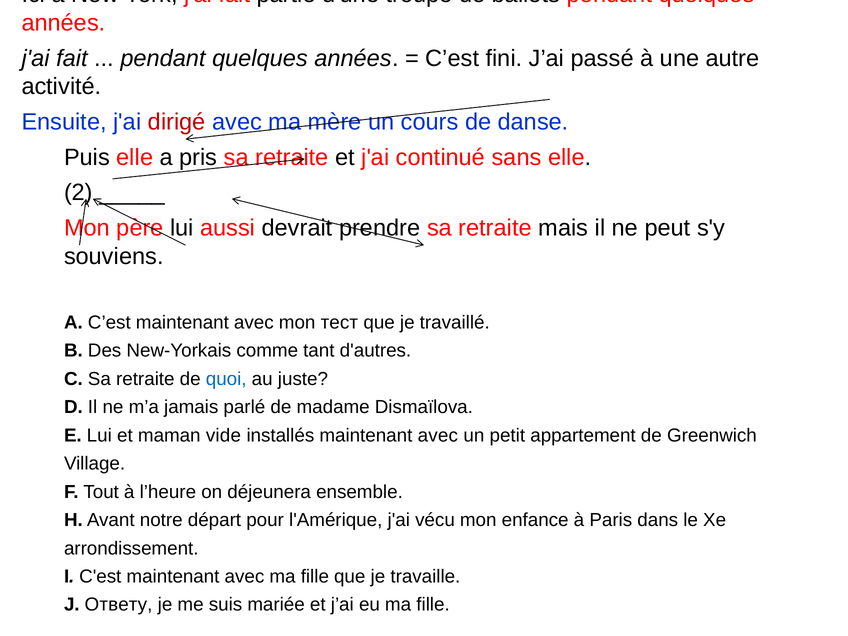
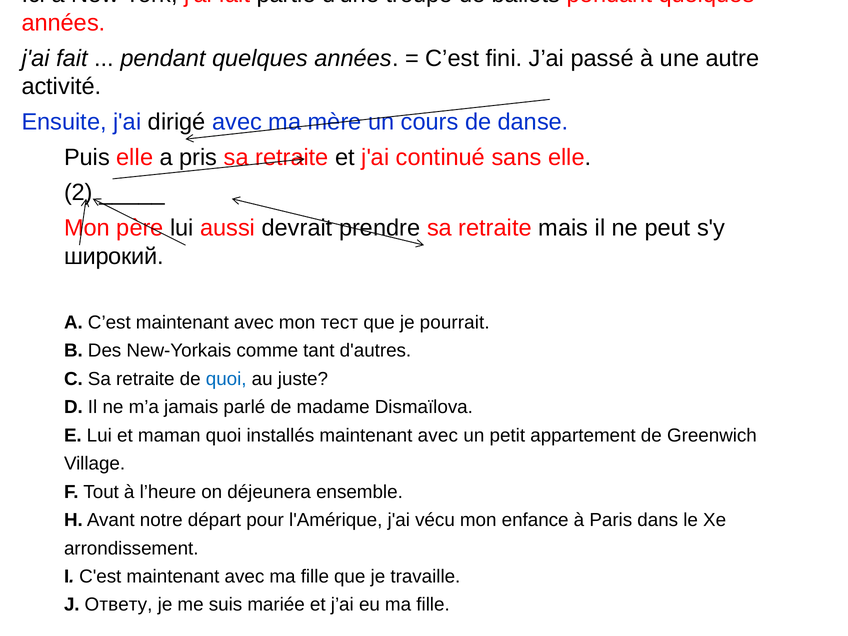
dirigé colour: red -> black
souviens: souviens -> широкий
travaillé: travaillé -> pourrait
maman vide: vide -> quoi
